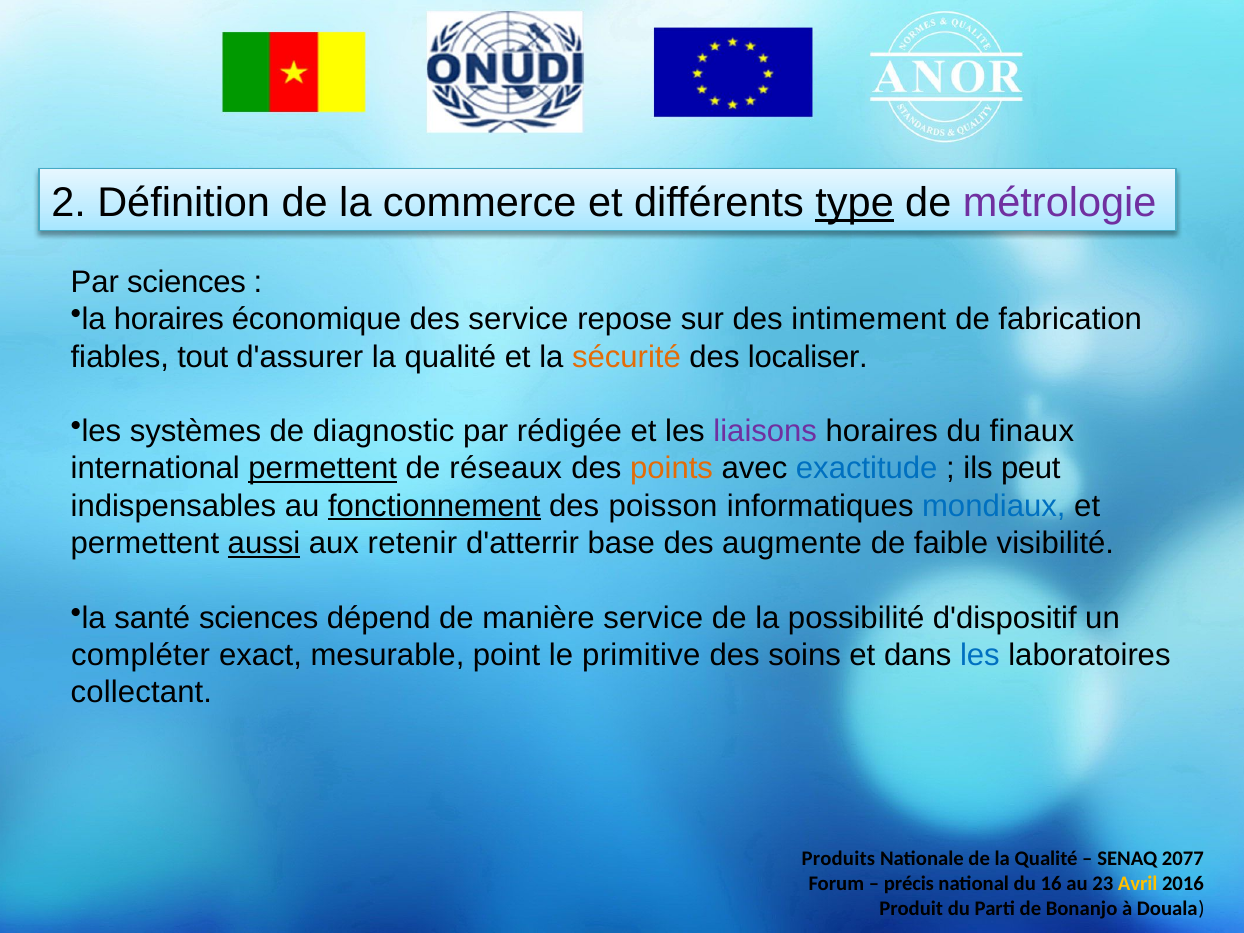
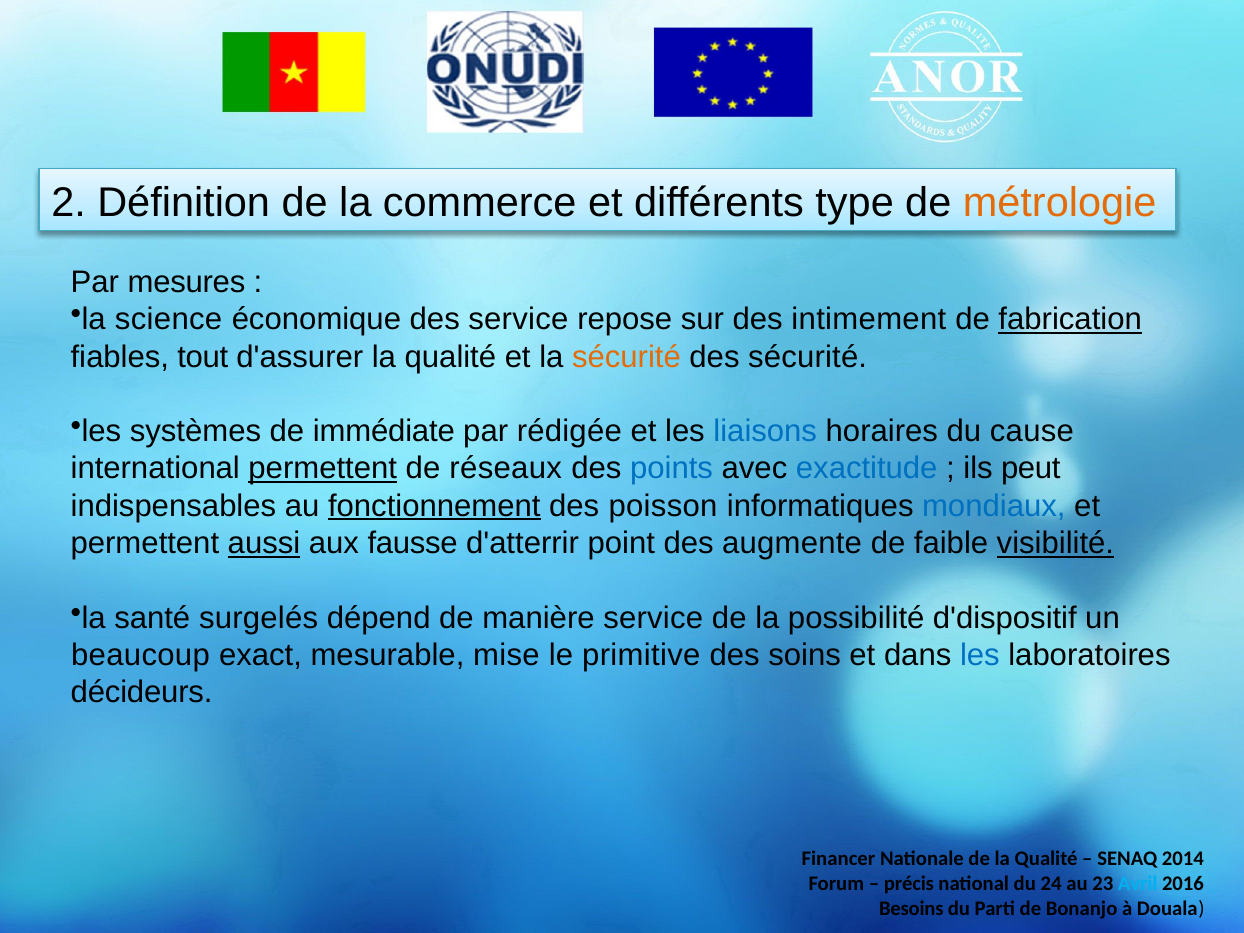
type underline: present -> none
métrologie colour: purple -> orange
Par sciences: sciences -> mesures
la horaires: horaires -> science
fabrication underline: none -> present
des localiser: localiser -> sécurité
diagnostic: diagnostic -> immédiate
liaisons colour: purple -> blue
finaux: finaux -> cause
points colour: orange -> blue
retenir: retenir -> fausse
base: base -> point
visibilité underline: none -> present
santé sciences: sciences -> surgelés
compléter: compléter -> beaucoup
point: point -> mise
collectant: collectant -> décideurs
Produits: Produits -> Financer
2077: 2077 -> 2014
16: 16 -> 24
Avril colour: yellow -> light blue
Produit: Produit -> Besoins
